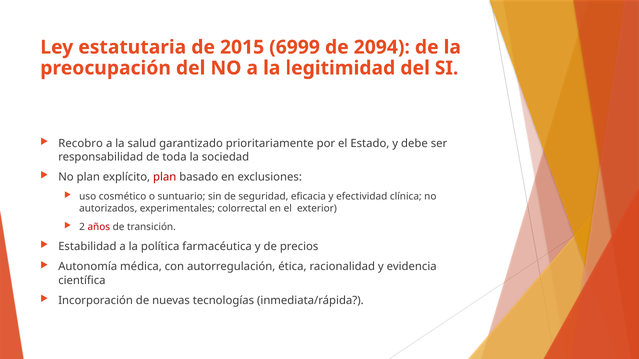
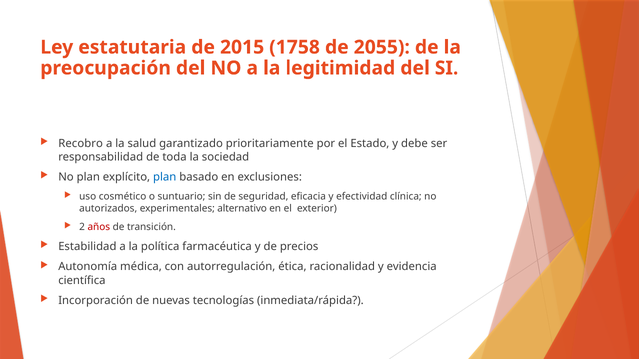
6999: 6999 -> 1758
2094: 2094 -> 2055
plan at (165, 177) colour: red -> blue
colorrectal: colorrectal -> alternativo
